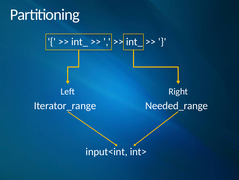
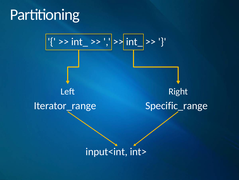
Needed_range: Needed_range -> Specific_range
